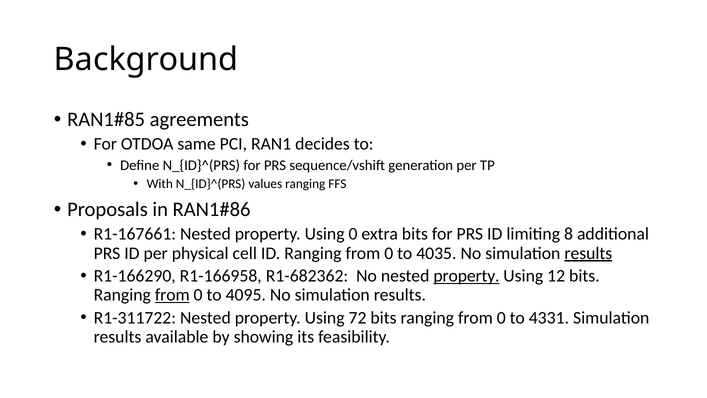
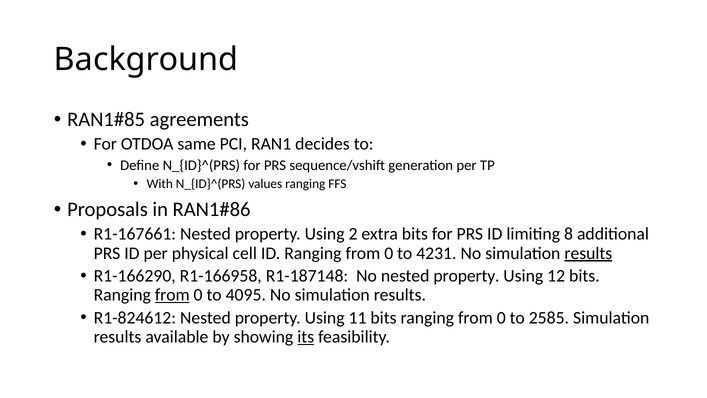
Using 0: 0 -> 2
4035: 4035 -> 4231
R1-682362: R1-682362 -> R1-187148
property at (467, 276) underline: present -> none
R1-311722: R1-311722 -> R1-824612
72: 72 -> 11
4331: 4331 -> 2585
its underline: none -> present
